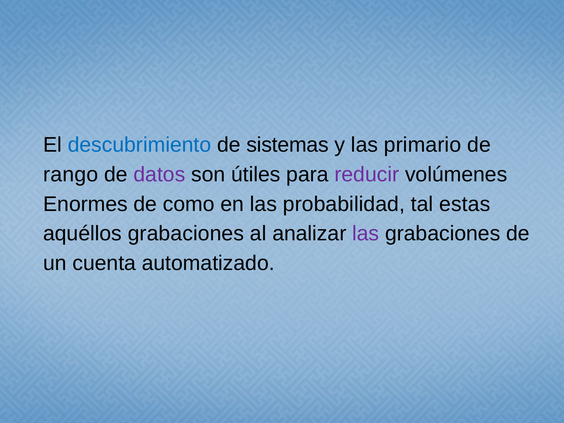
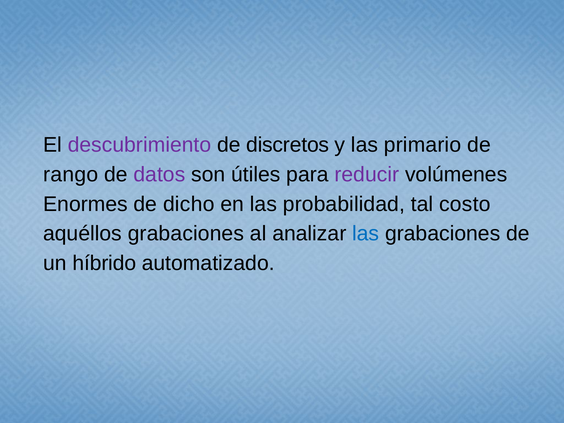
descubrimiento colour: blue -> purple
sistemas: sistemas -> discretos
como: como -> dicho
estas: estas -> costo
las at (366, 234) colour: purple -> blue
cuenta: cuenta -> híbrido
